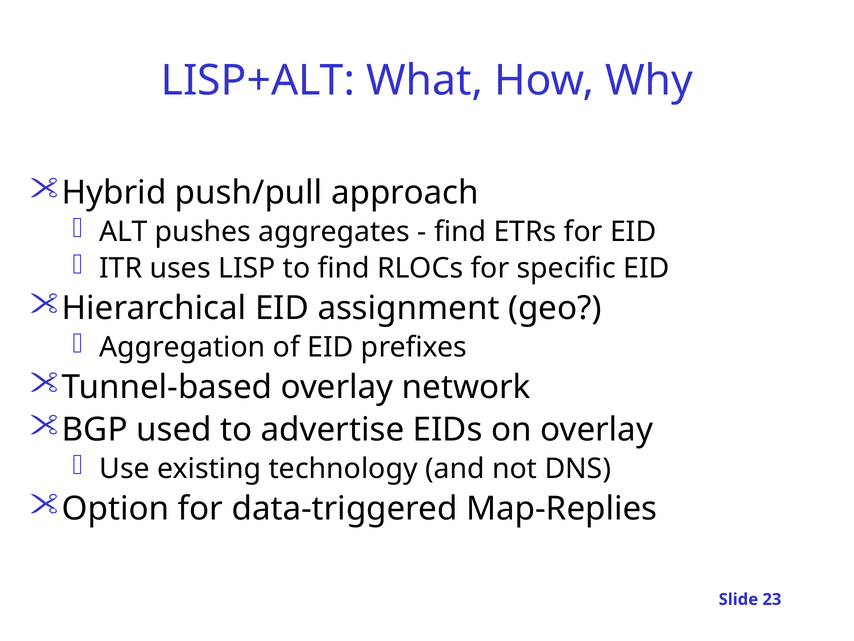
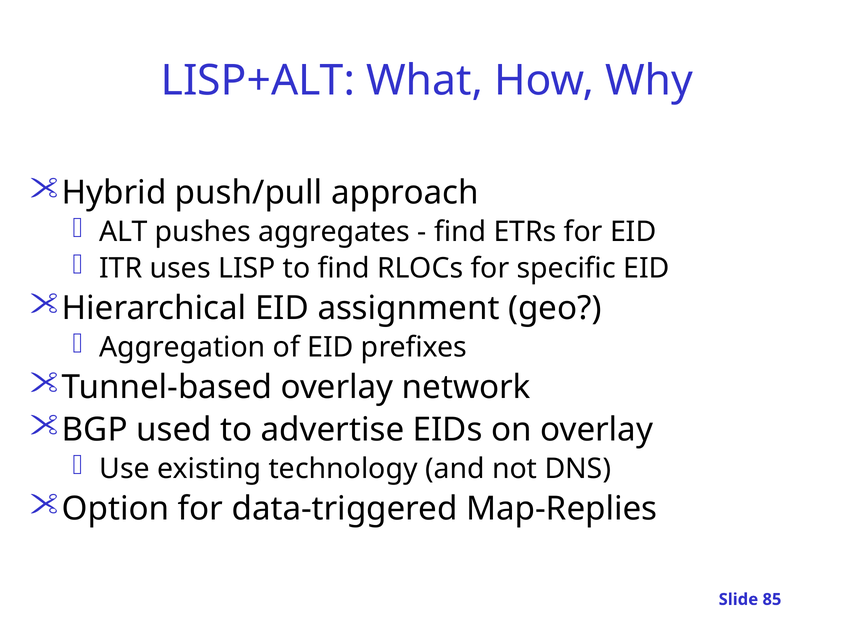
23: 23 -> 85
